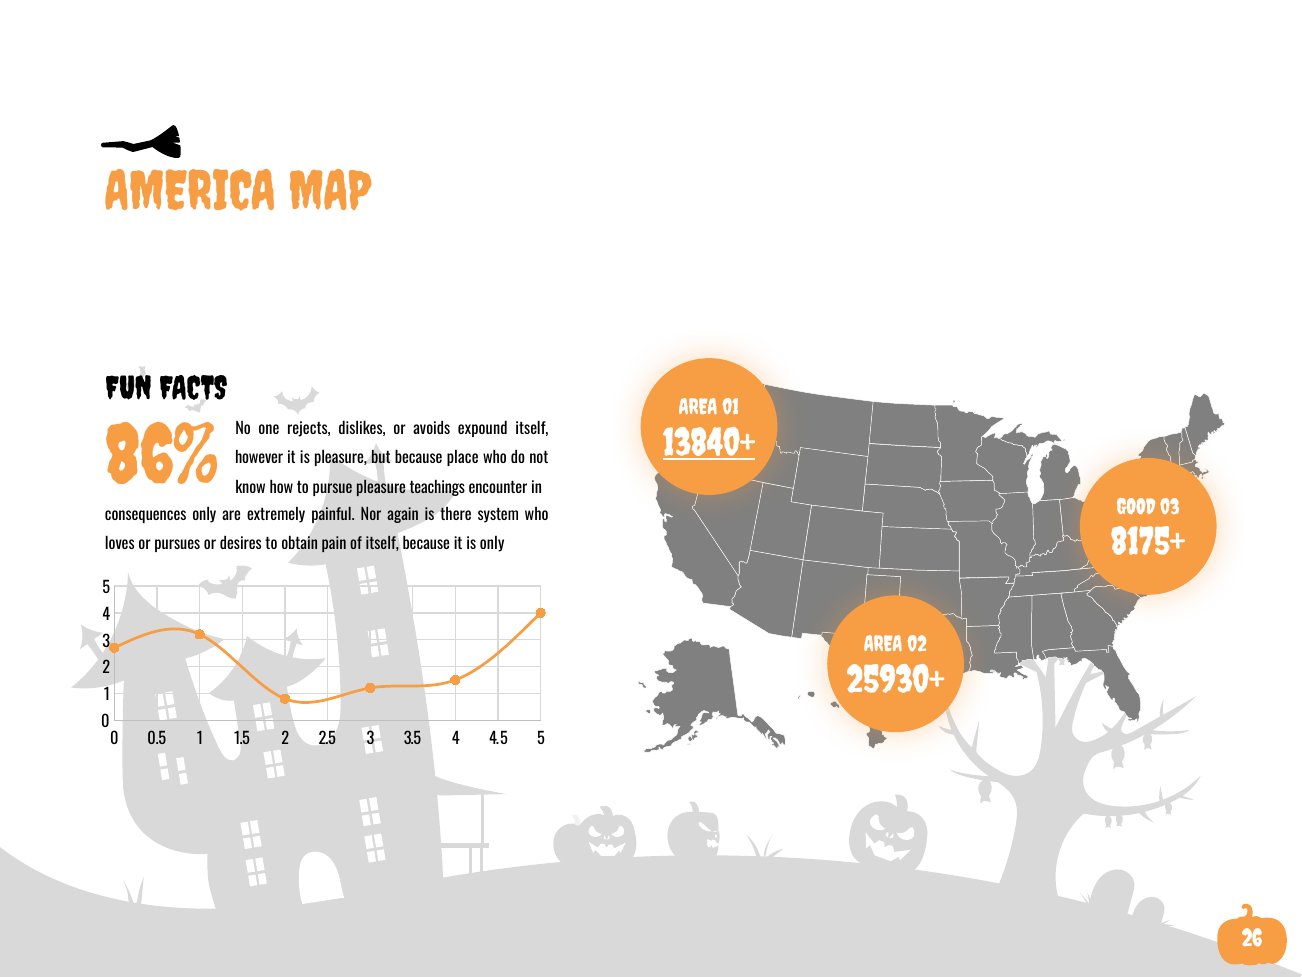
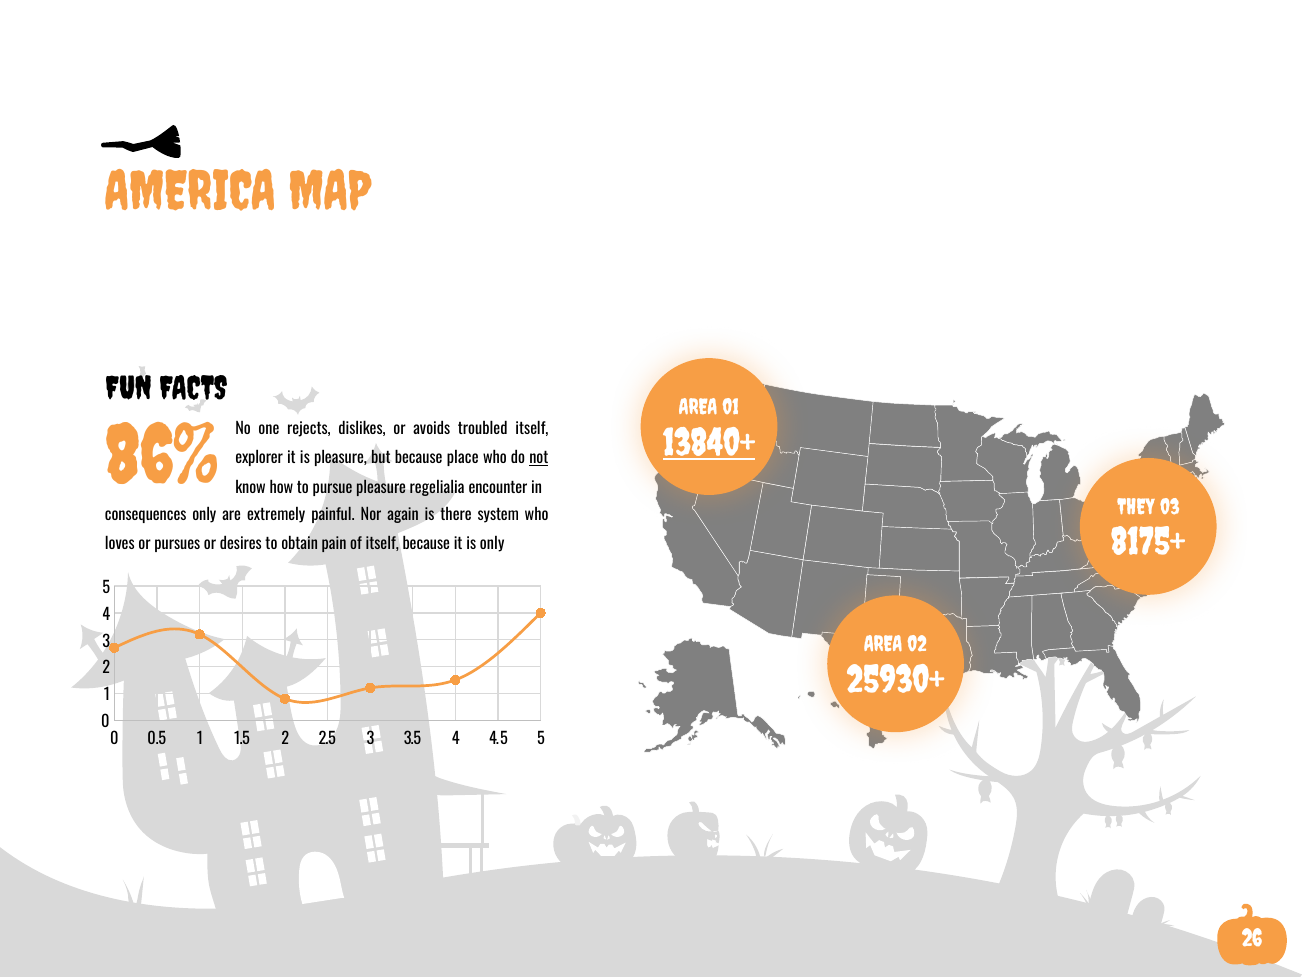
expound: expound -> troubled
however: however -> explorer
not underline: none -> present
teachings: teachings -> regelialia
GOOD: GOOD -> THEY
